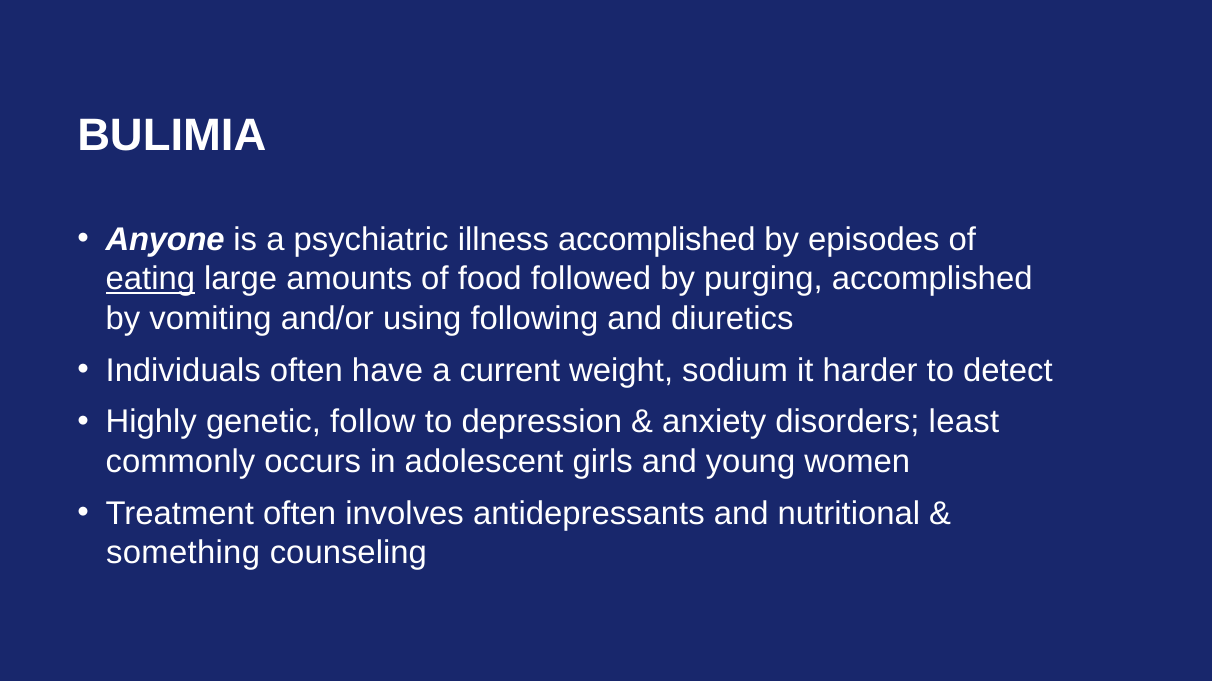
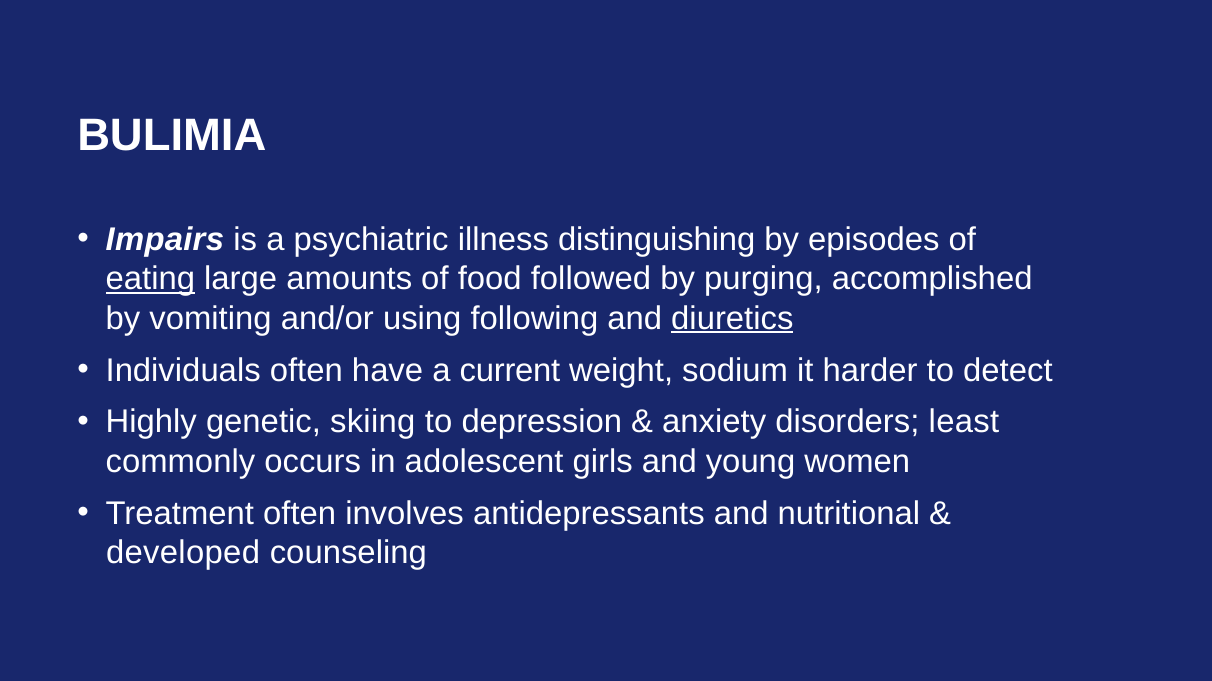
Anyone: Anyone -> Impairs
illness accomplished: accomplished -> distinguishing
diuretics underline: none -> present
follow: follow -> skiing
something: something -> developed
